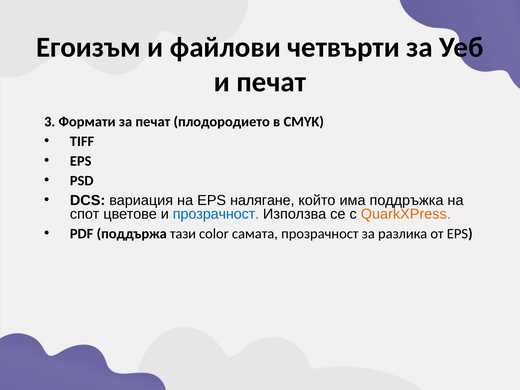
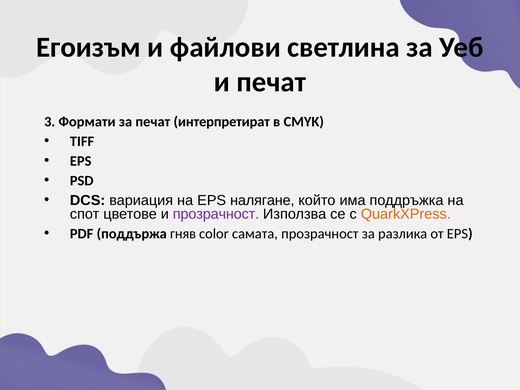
четвърти: четвърти -> светлина
плодородието: плодородието -> интерпретират
прозрачност at (216, 214) colour: blue -> purple
тази: тази -> гняв
